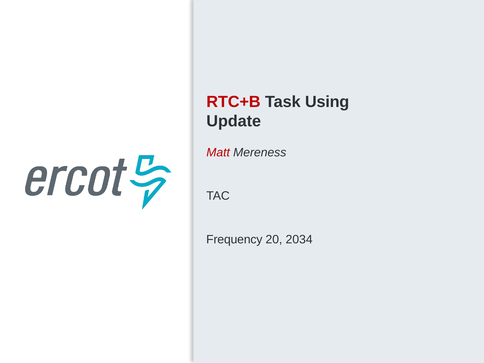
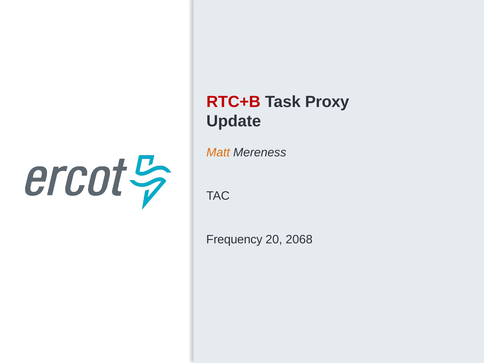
Using: Using -> Proxy
Matt colour: red -> orange
2034: 2034 -> 2068
